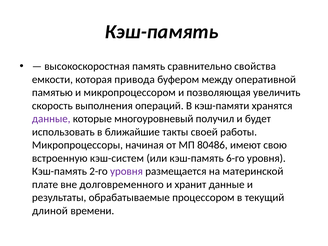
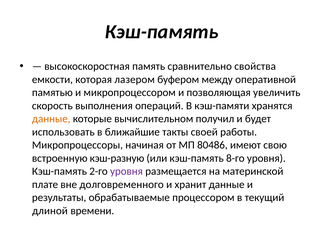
привода: привода -> лазером
данные colour: purple -> orange
многоуровневый: многоуровневый -> вычислительном
кэш-систем: кэш-систем -> кэш-разную
6-го: 6-го -> 8-го
